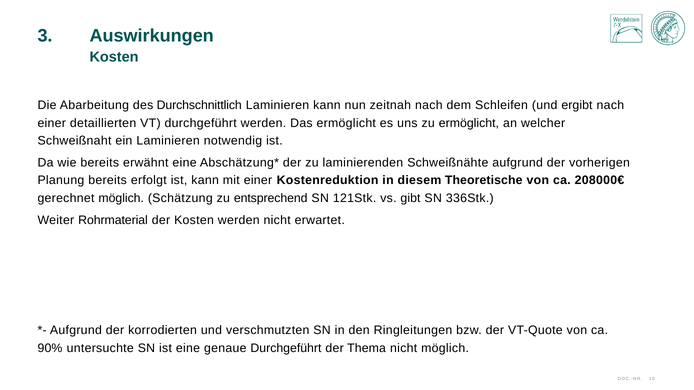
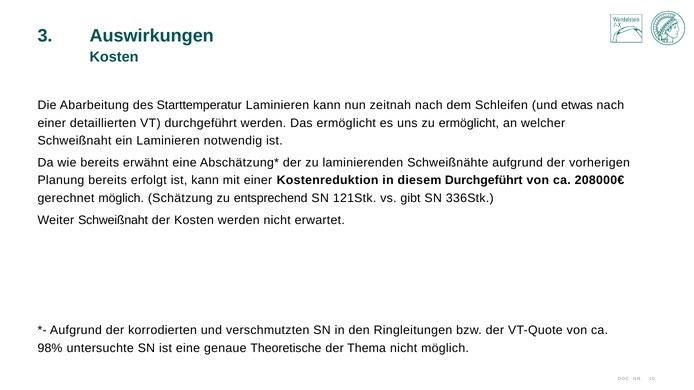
Durchschnittlich: Durchschnittlich -> Starttemperatur
ergibt: ergibt -> etwas
diesem Theoretische: Theoretische -> Durchgeführt
Weiter Rohrmaterial: Rohrmaterial -> Schweißnaht
90%: 90% -> 98%
genaue Durchgeführt: Durchgeführt -> Theoretische
